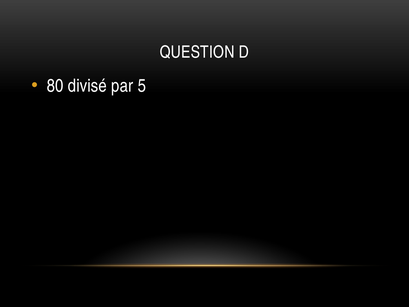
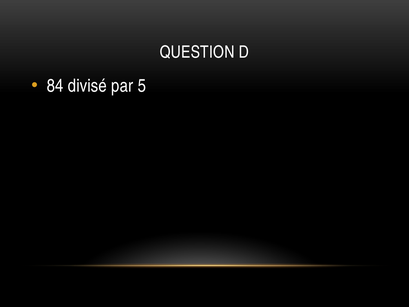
80: 80 -> 84
